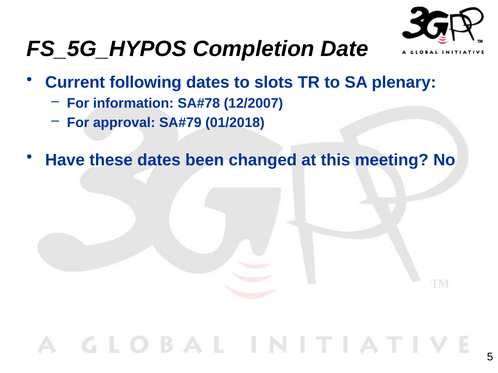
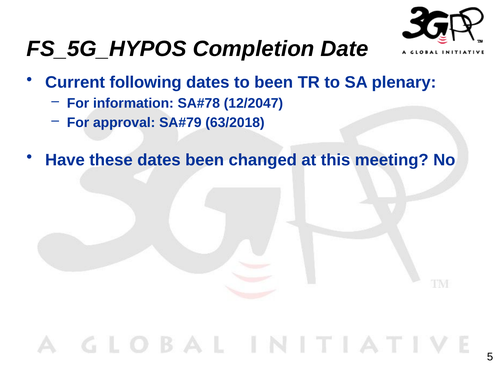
to slots: slots -> been
12/2007: 12/2007 -> 12/2047
01/2018: 01/2018 -> 63/2018
